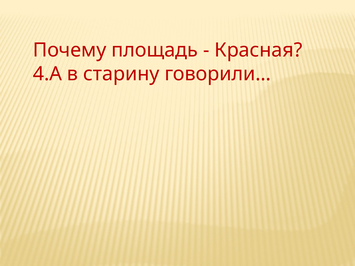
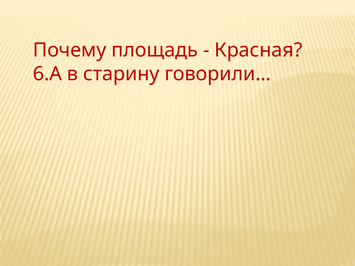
4.А: 4.А -> 6.А
